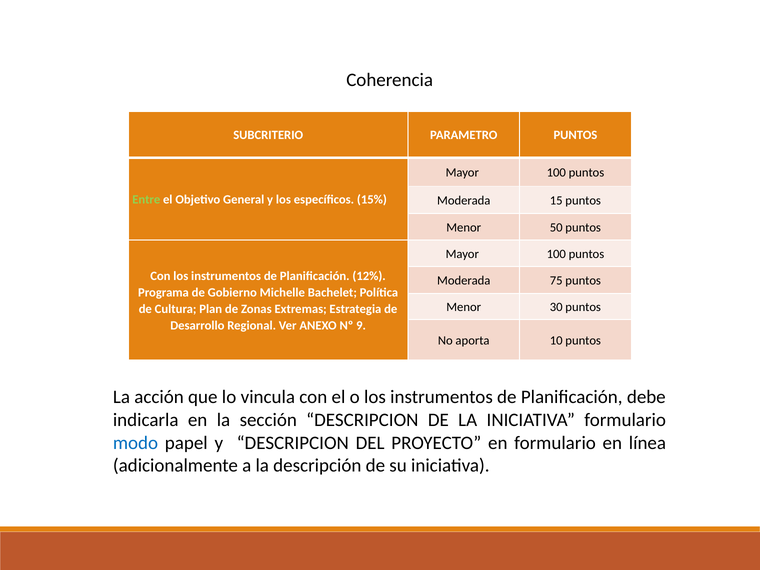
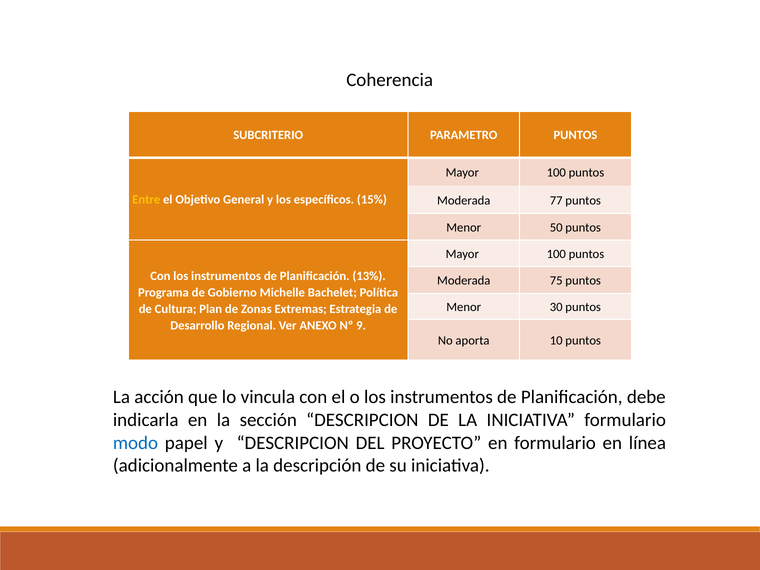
Entre colour: light green -> yellow
15: 15 -> 77
12%: 12% -> 13%
